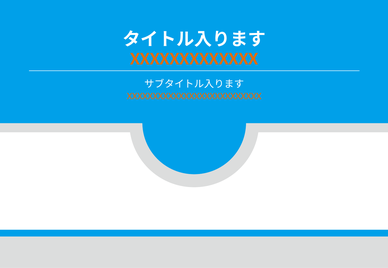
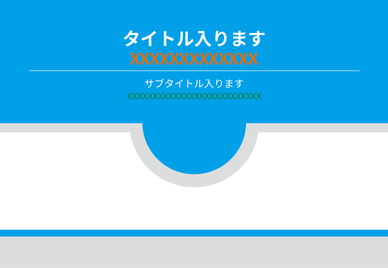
XXXXXXXXXXXXXXXXXXXXXXXXXX colour: orange -> green
